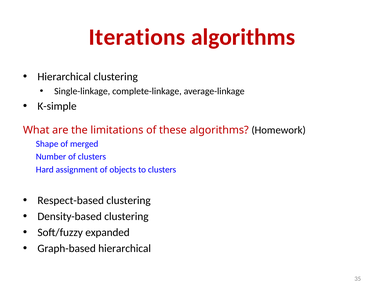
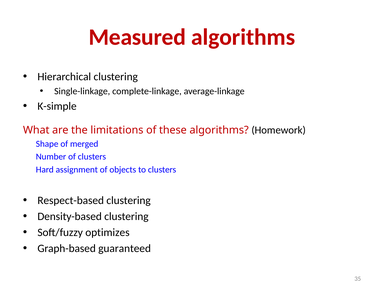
Iterations: Iterations -> Measured
expanded: expanded -> optimizes
Graph-based hierarchical: hierarchical -> guaranteed
